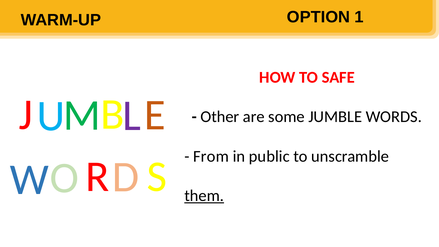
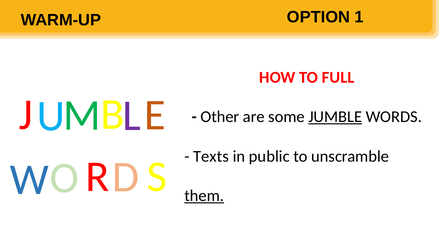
SAFE: SAFE -> FULL
JUMBLE underline: none -> present
From: From -> Texts
